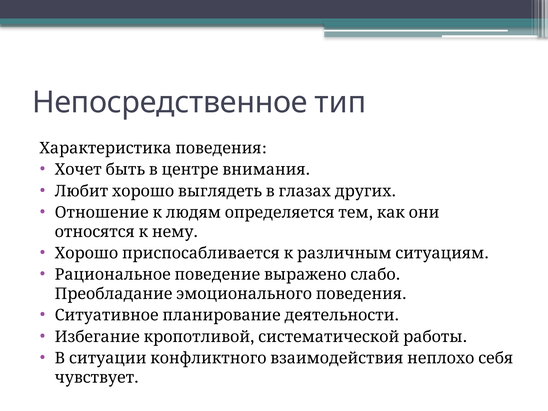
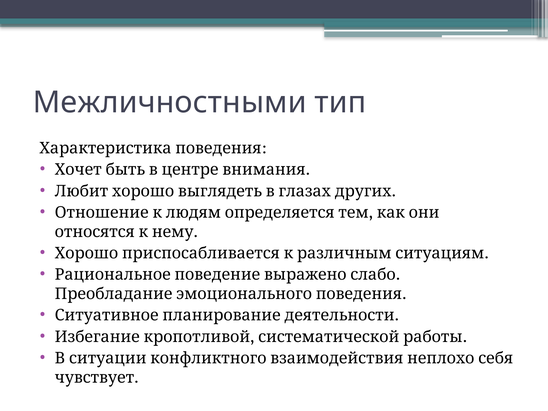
Непосредственное: Непосредственное -> Межличностными
